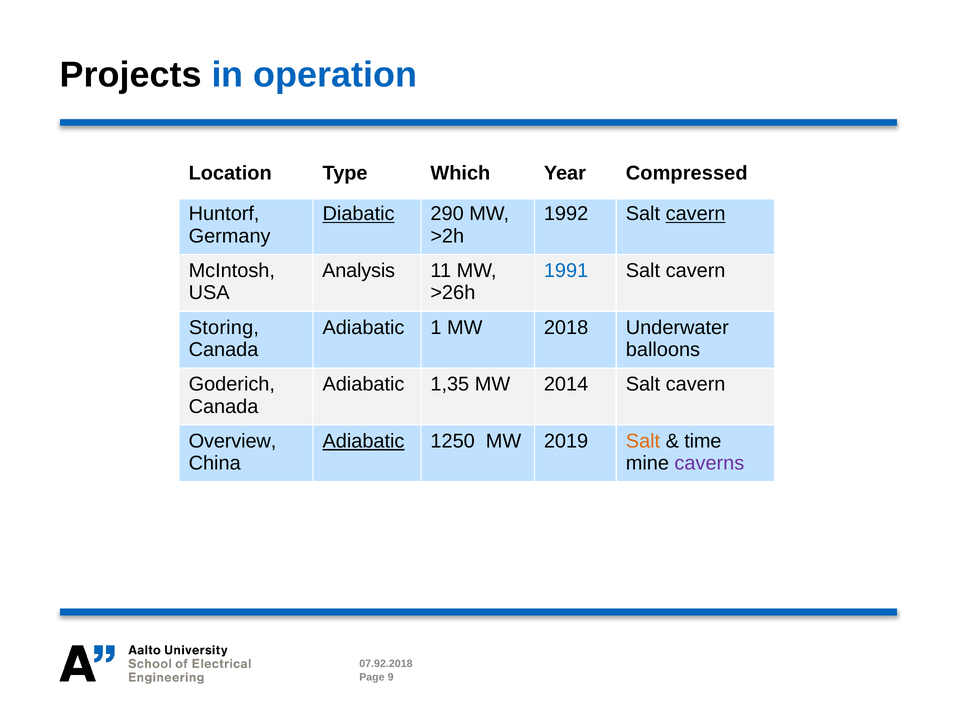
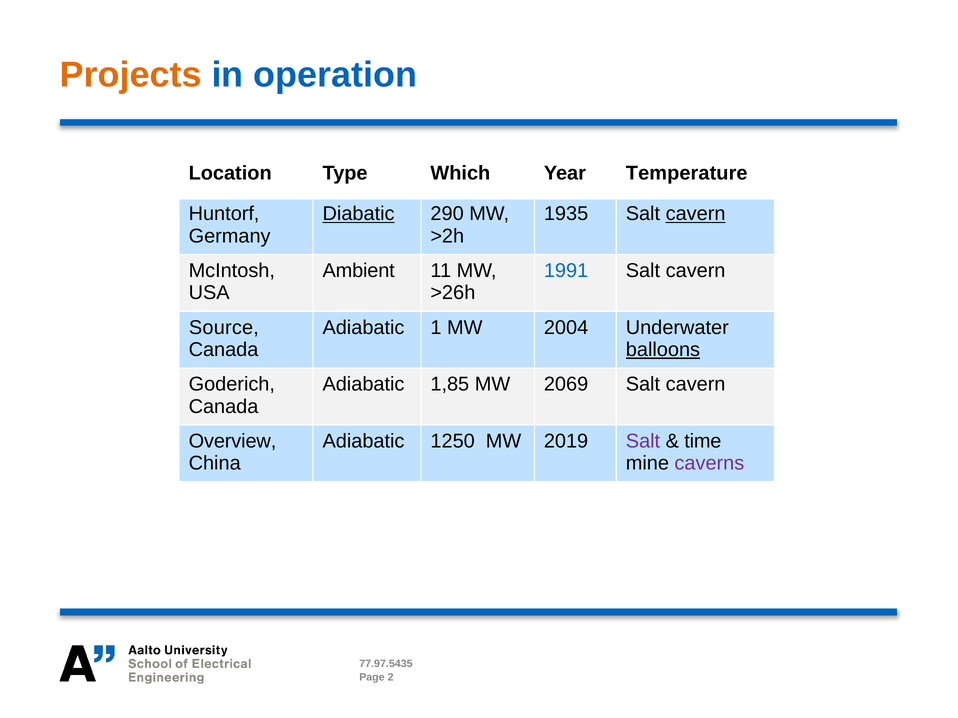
Projects colour: black -> orange
Compressed: Compressed -> Temperature
1992: 1992 -> 1935
Analysis: Analysis -> Ambient
Storing: Storing -> Source
2018: 2018 -> 2004
balloons underline: none -> present
1,35: 1,35 -> 1,85
2014: 2014 -> 2069
Adiabatic at (363, 441) underline: present -> none
Salt at (643, 441) colour: orange -> purple
07.92.2018: 07.92.2018 -> 77.97.5435
9: 9 -> 2
